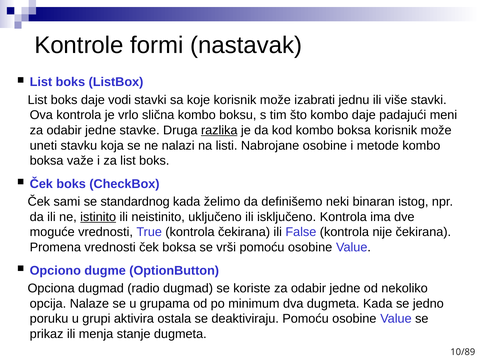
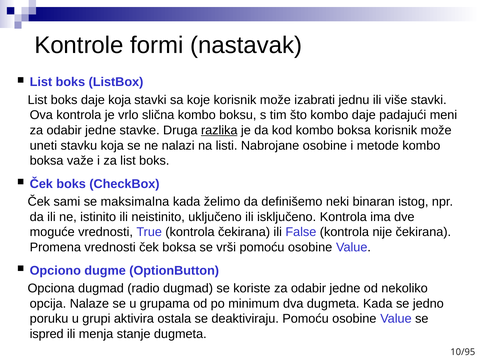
daje vodi: vodi -> koja
standardnog: standardnog -> maksimalna
istinito underline: present -> none
prikaz: prikaz -> ispred
10/89: 10/89 -> 10/95
